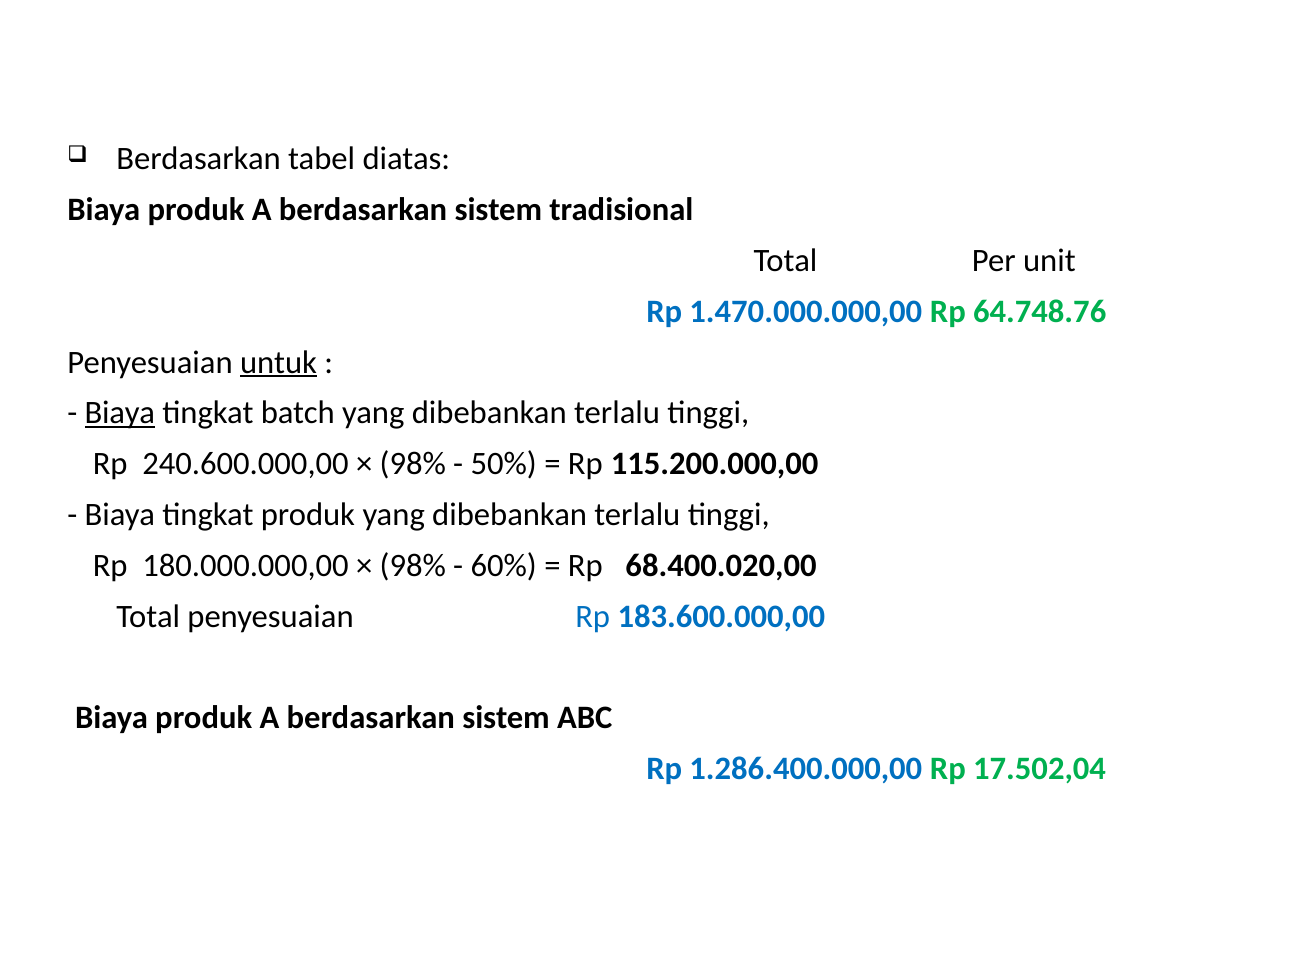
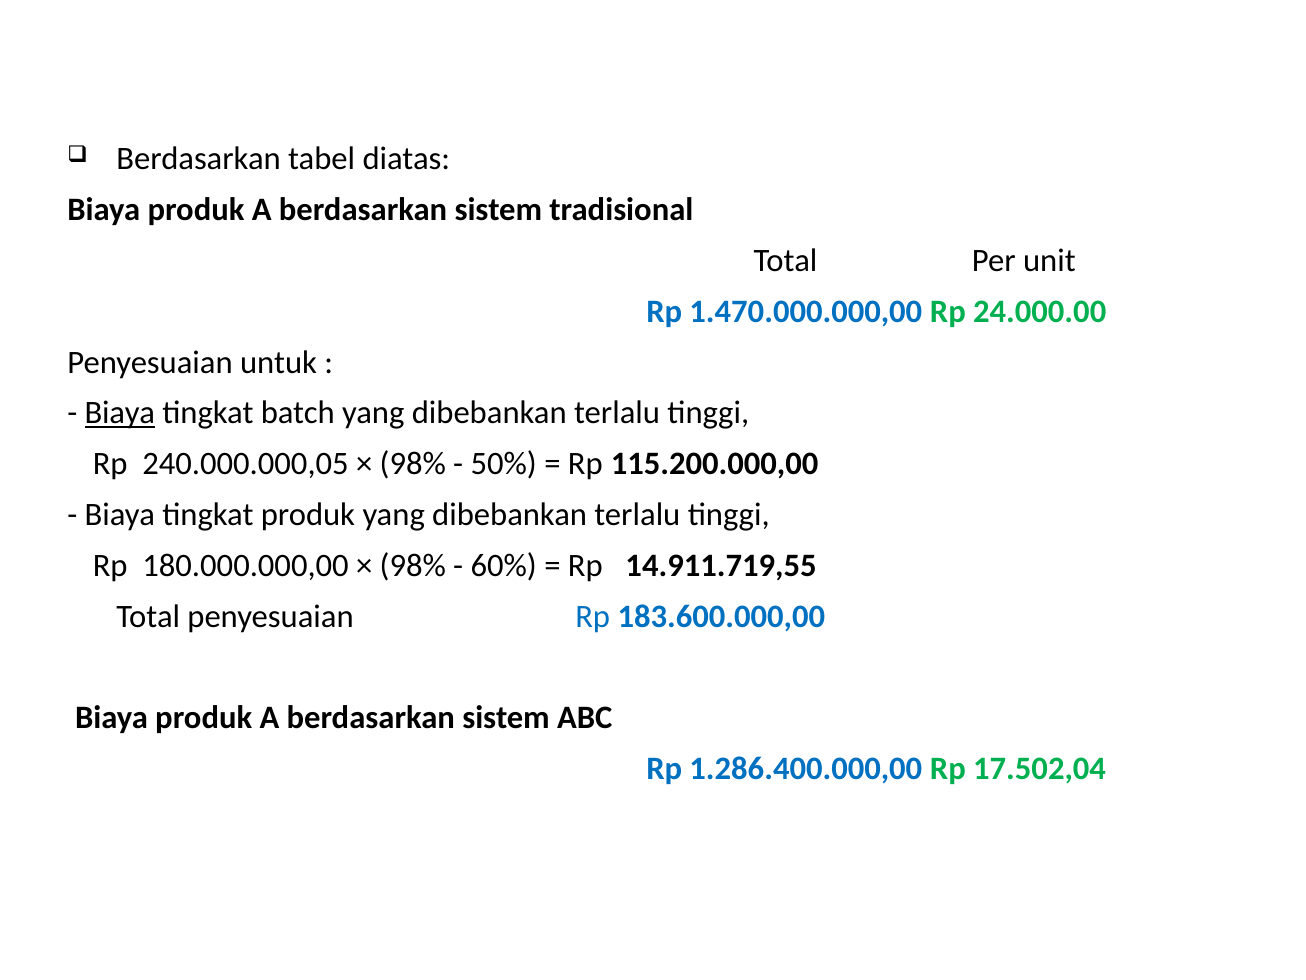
64.748.76: 64.748.76 -> 24.000.00
untuk underline: present -> none
240.600.000,00: 240.600.000,00 -> 240.000.000,05
68.400.020,00: 68.400.020,00 -> 14.911.719,55
